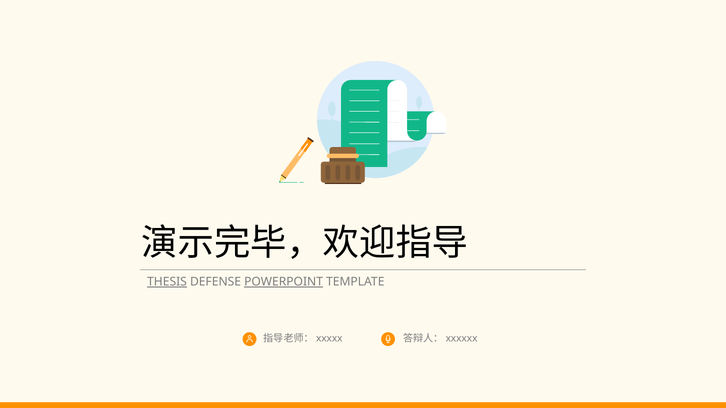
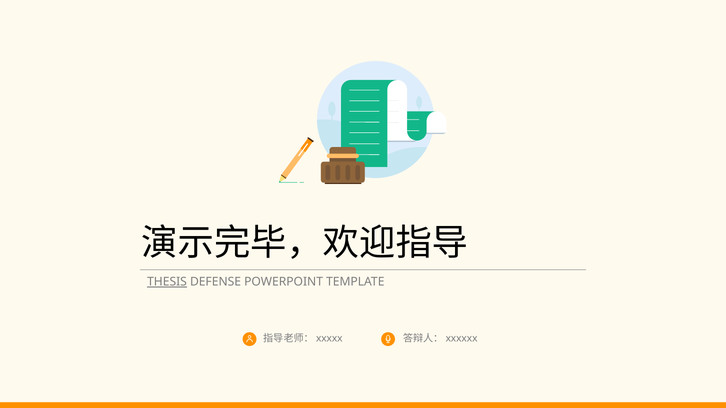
POWERPOINT underline: present -> none
